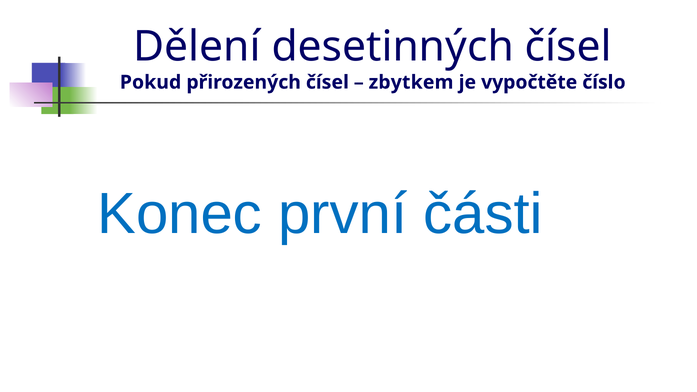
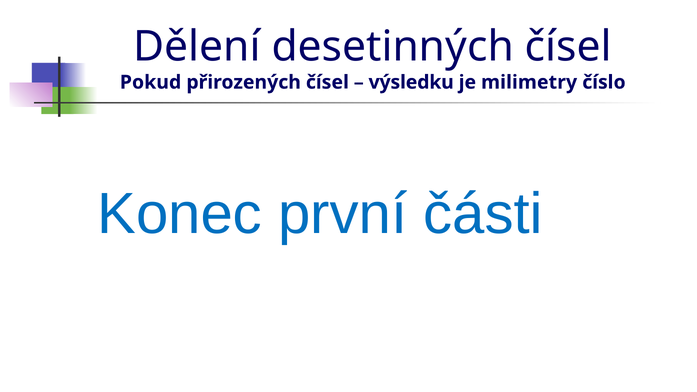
zbytkem: zbytkem -> výsledku
vypočtěte: vypočtěte -> milimetry
